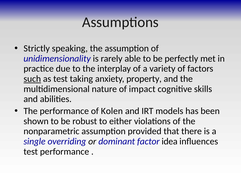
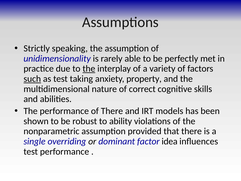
the at (89, 69) underline: none -> present
impact: impact -> correct
of Kolen: Kolen -> There
either: either -> ability
